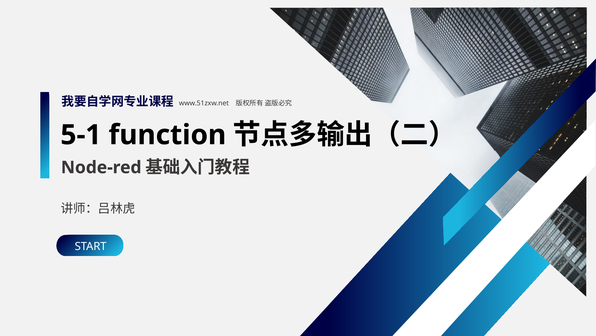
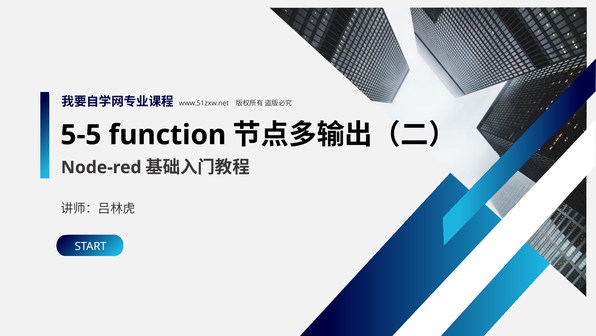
5-1: 5-1 -> 5-5
